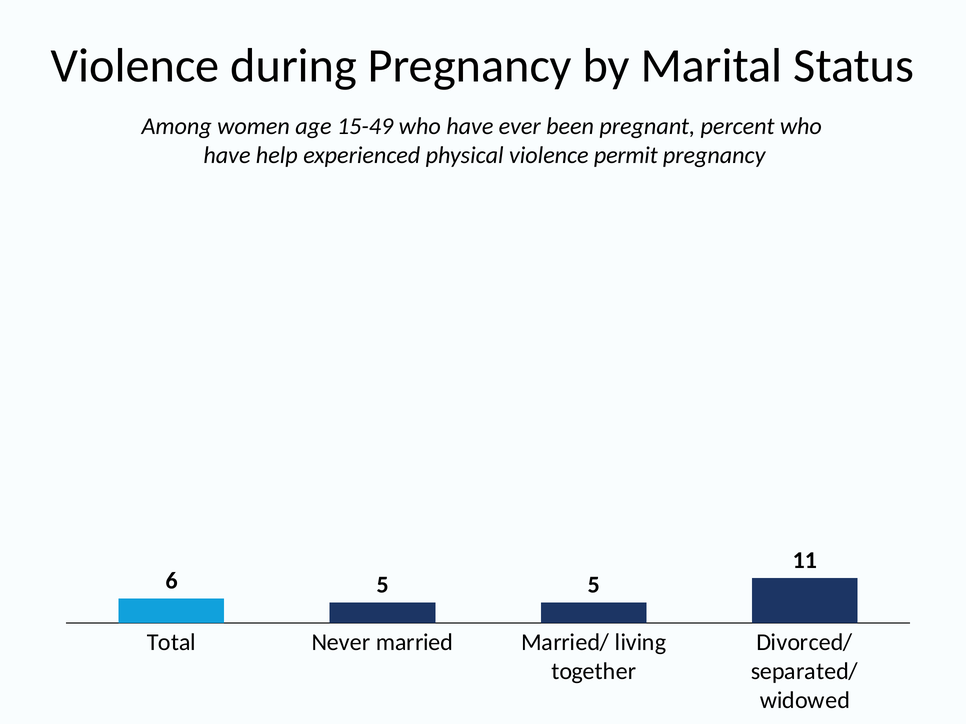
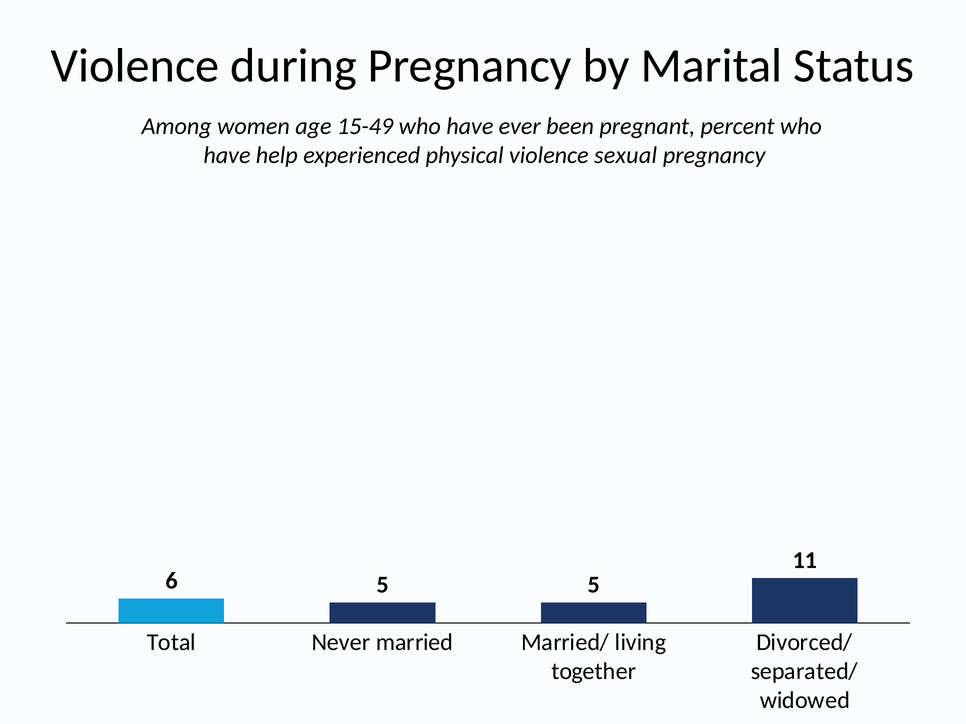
permit: permit -> sexual
